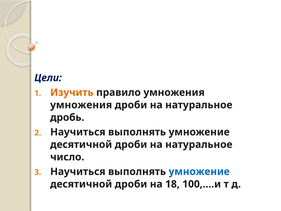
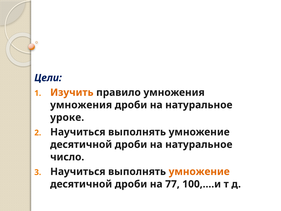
дробь: дробь -> уроке
умножение at (199, 171) colour: blue -> orange
18: 18 -> 77
